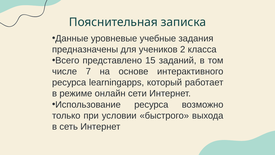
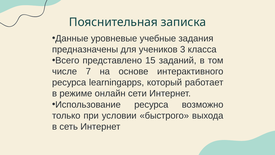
2: 2 -> 3
